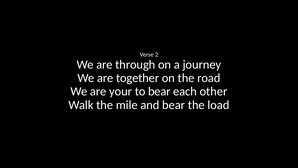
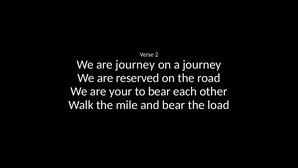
are through: through -> journey
together: together -> reserved
